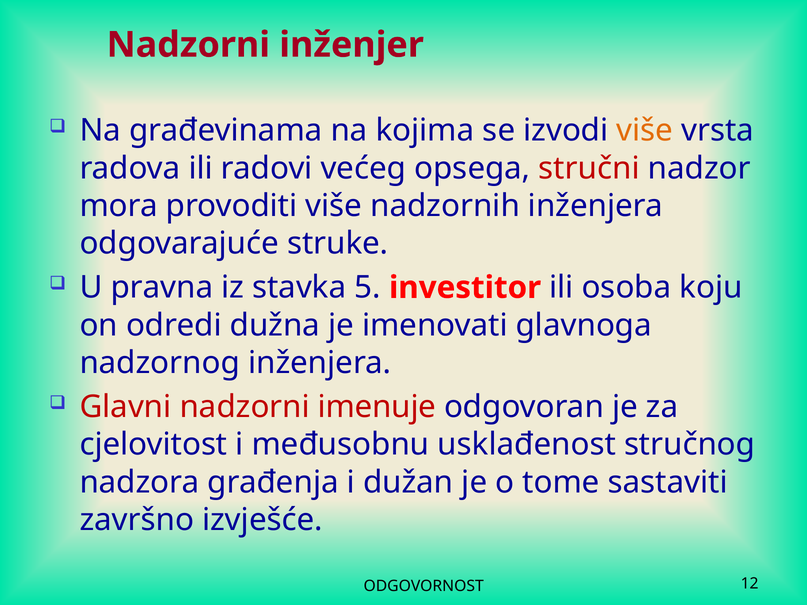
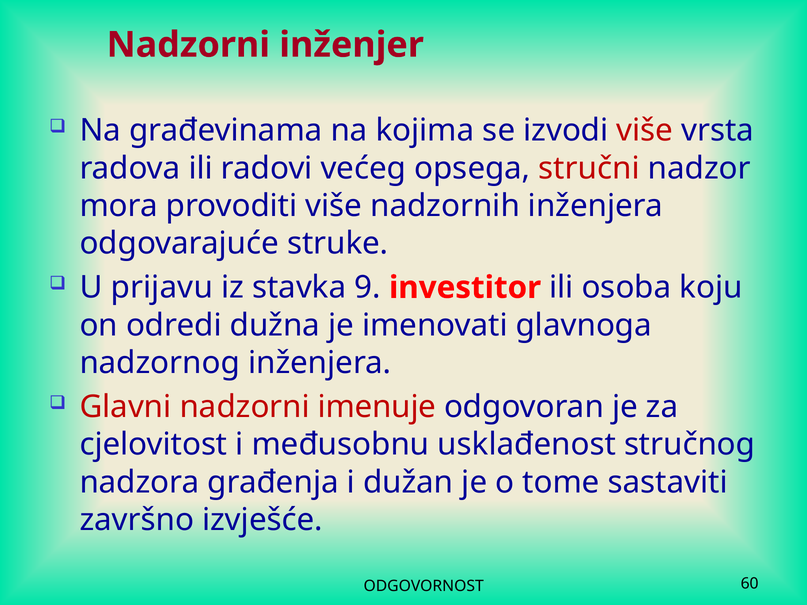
više at (645, 131) colour: orange -> red
pravna: pravna -> prijavu
5: 5 -> 9
12: 12 -> 60
